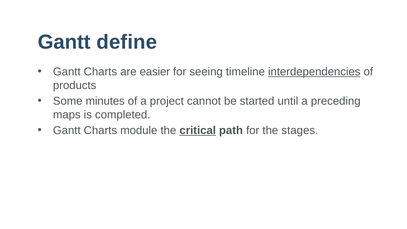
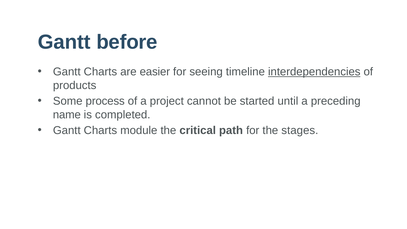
define: define -> before
minutes: minutes -> process
maps: maps -> name
critical underline: present -> none
